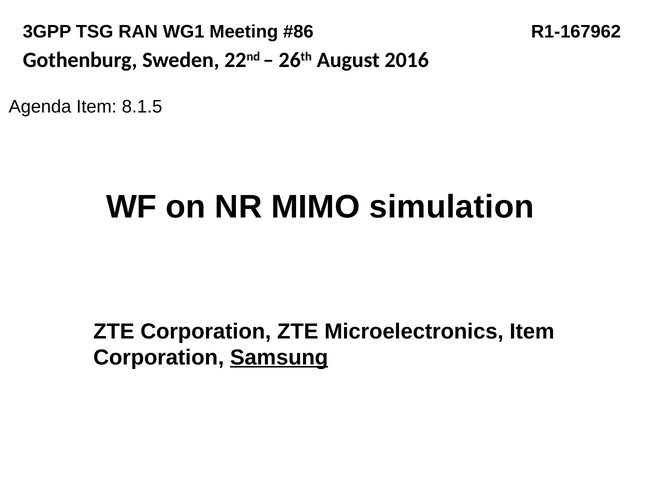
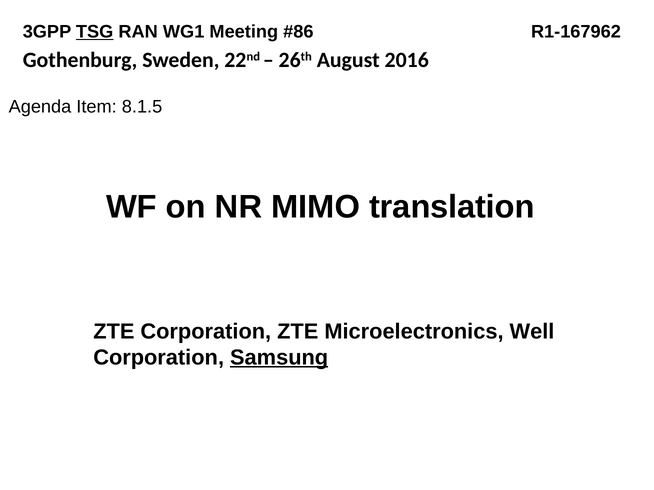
TSG underline: none -> present
simulation: simulation -> translation
Microelectronics Item: Item -> Well
